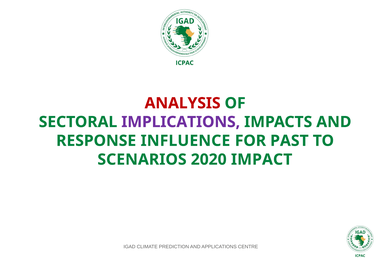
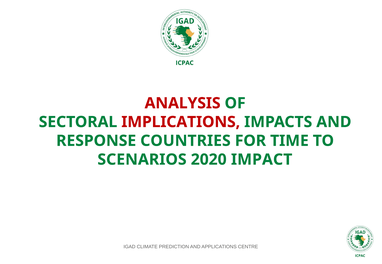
IMPLICATIONS colour: purple -> red
INFLUENCE: INFLUENCE -> COUNTRIES
PAST: PAST -> TIME
